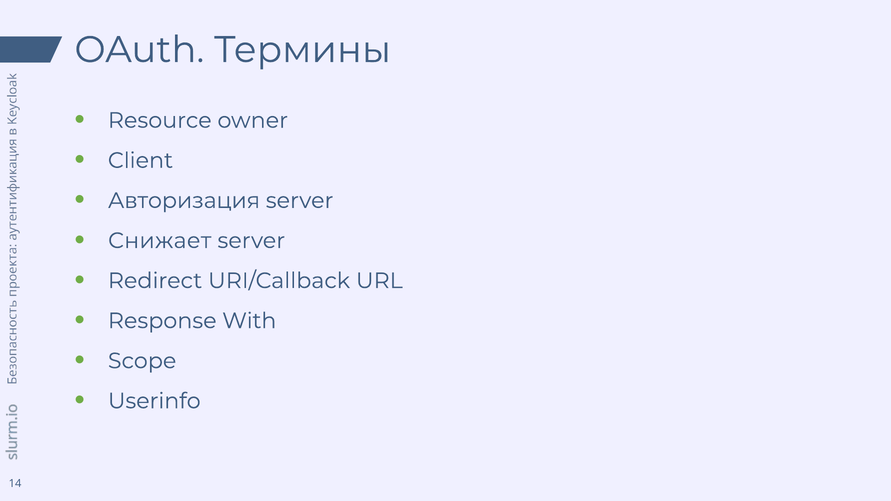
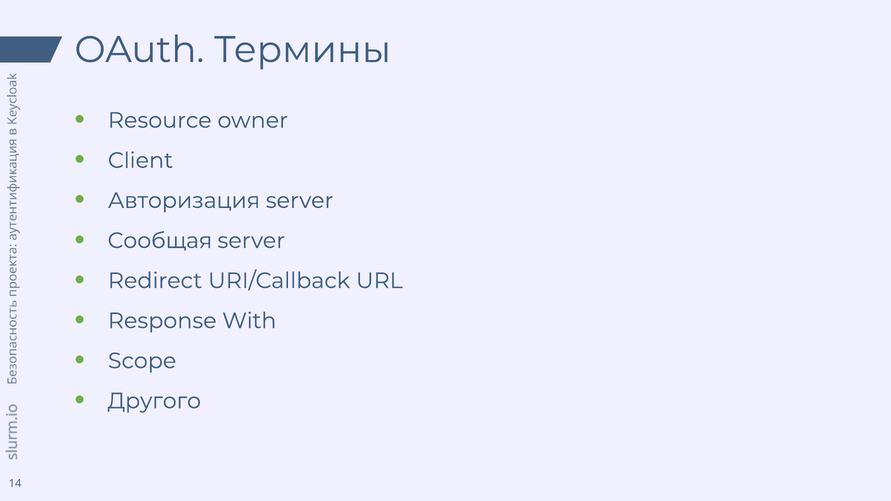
Снижает: Снижает -> Сообщая
Userinfo: Userinfo -> Другого
